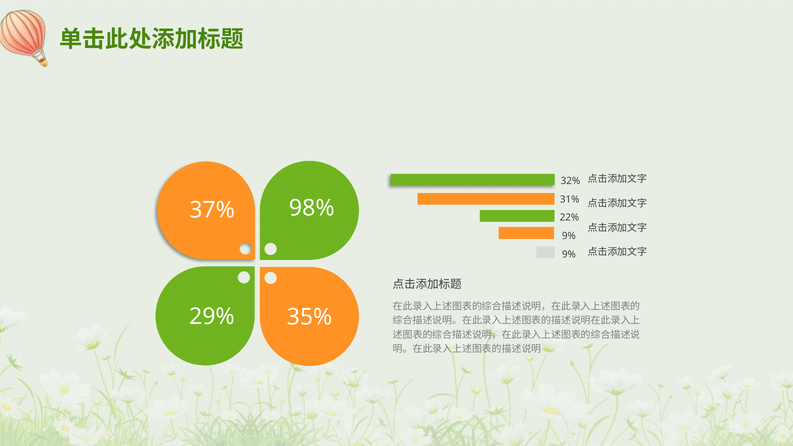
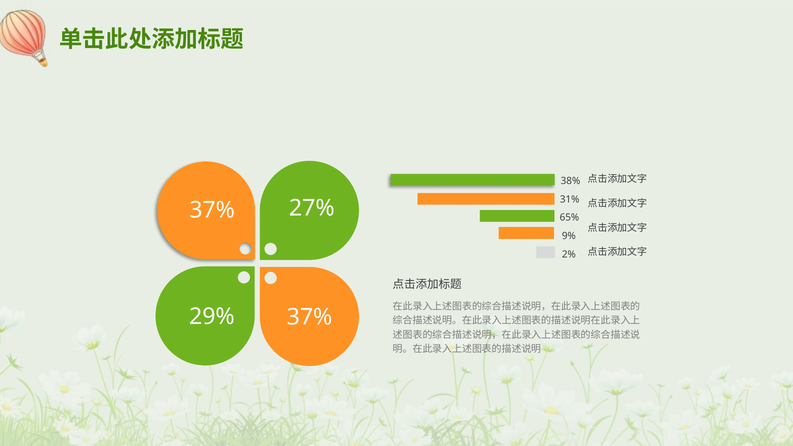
32%: 32% -> 38%
98%: 98% -> 27%
22%: 22% -> 65%
9% at (569, 255): 9% -> 2%
29% 35%: 35% -> 37%
